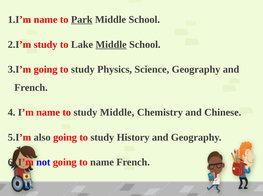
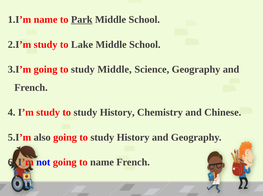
Middle at (111, 45) underline: present -> none
study Physics: Physics -> Middle
I’m name: name -> study
Middle at (117, 113): Middle -> History
